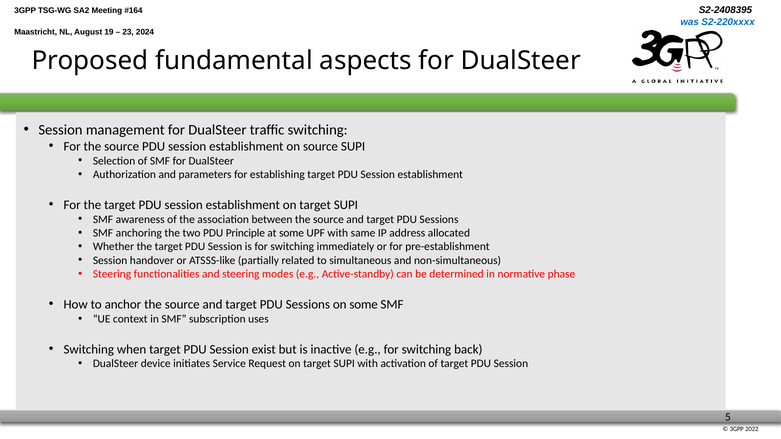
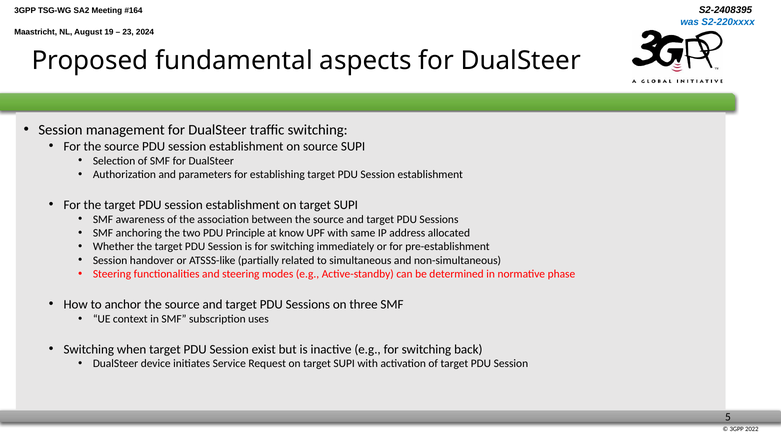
at some: some -> know
on some: some -> three
